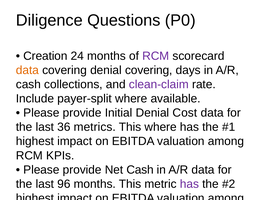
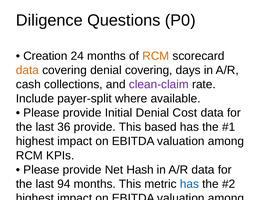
RCM at (156, 56) colour: purple -> orange
36 metrics: metrics -> provide
This where: where -> based
Net Cash: Cash -> Hash
96: 96 -> 94
has at (189, 183) colour: purple -> blue
